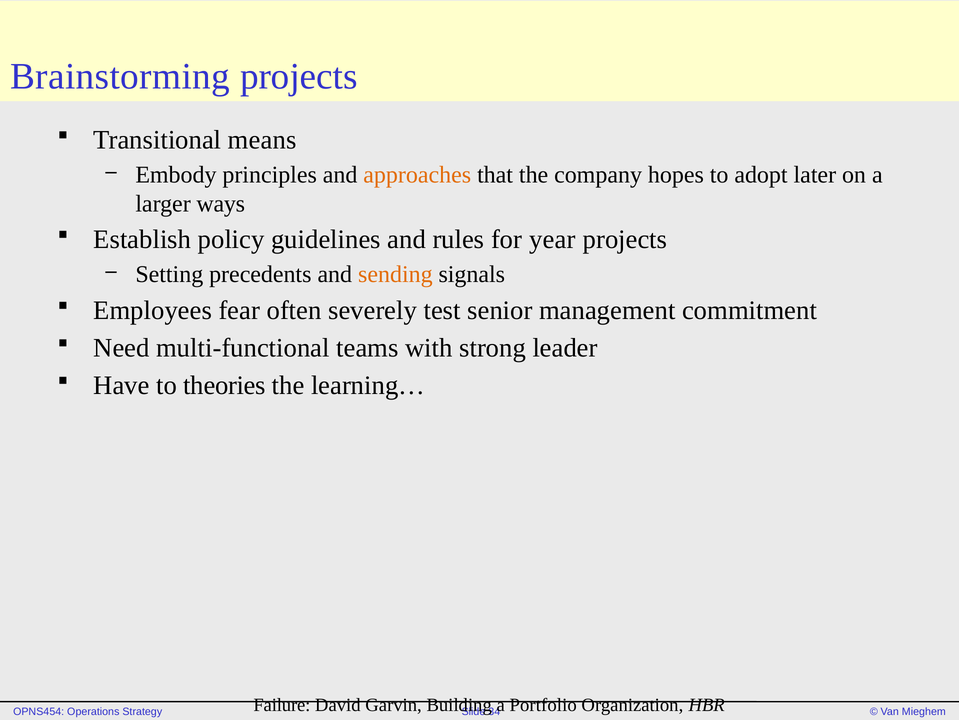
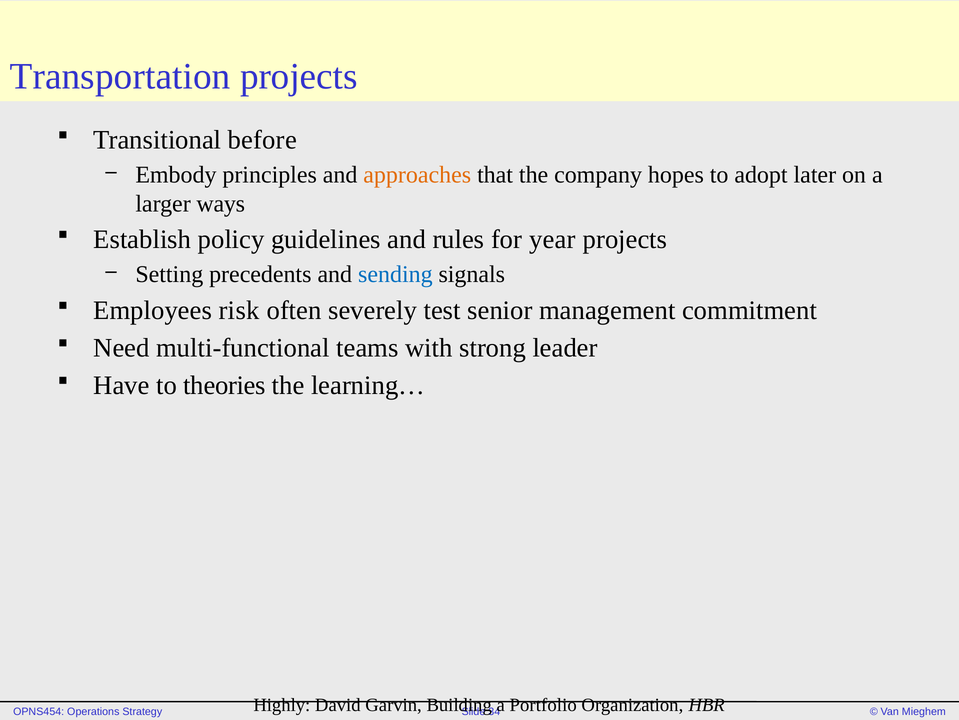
Brainstorming: Brainstorming -> Transportation
means: means -> before
sending colour: orange -> blue
fear: fear -> risk
Failure: Failure -> Highly
